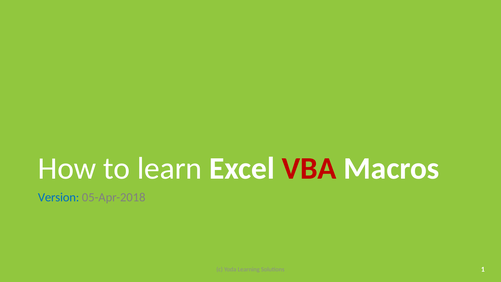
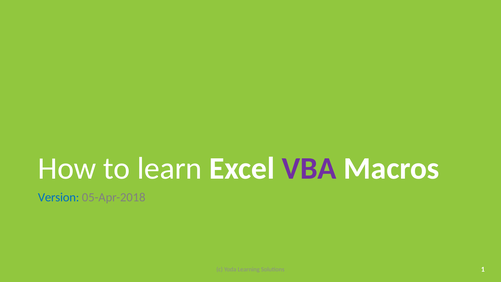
VBA colour: red -> purple
